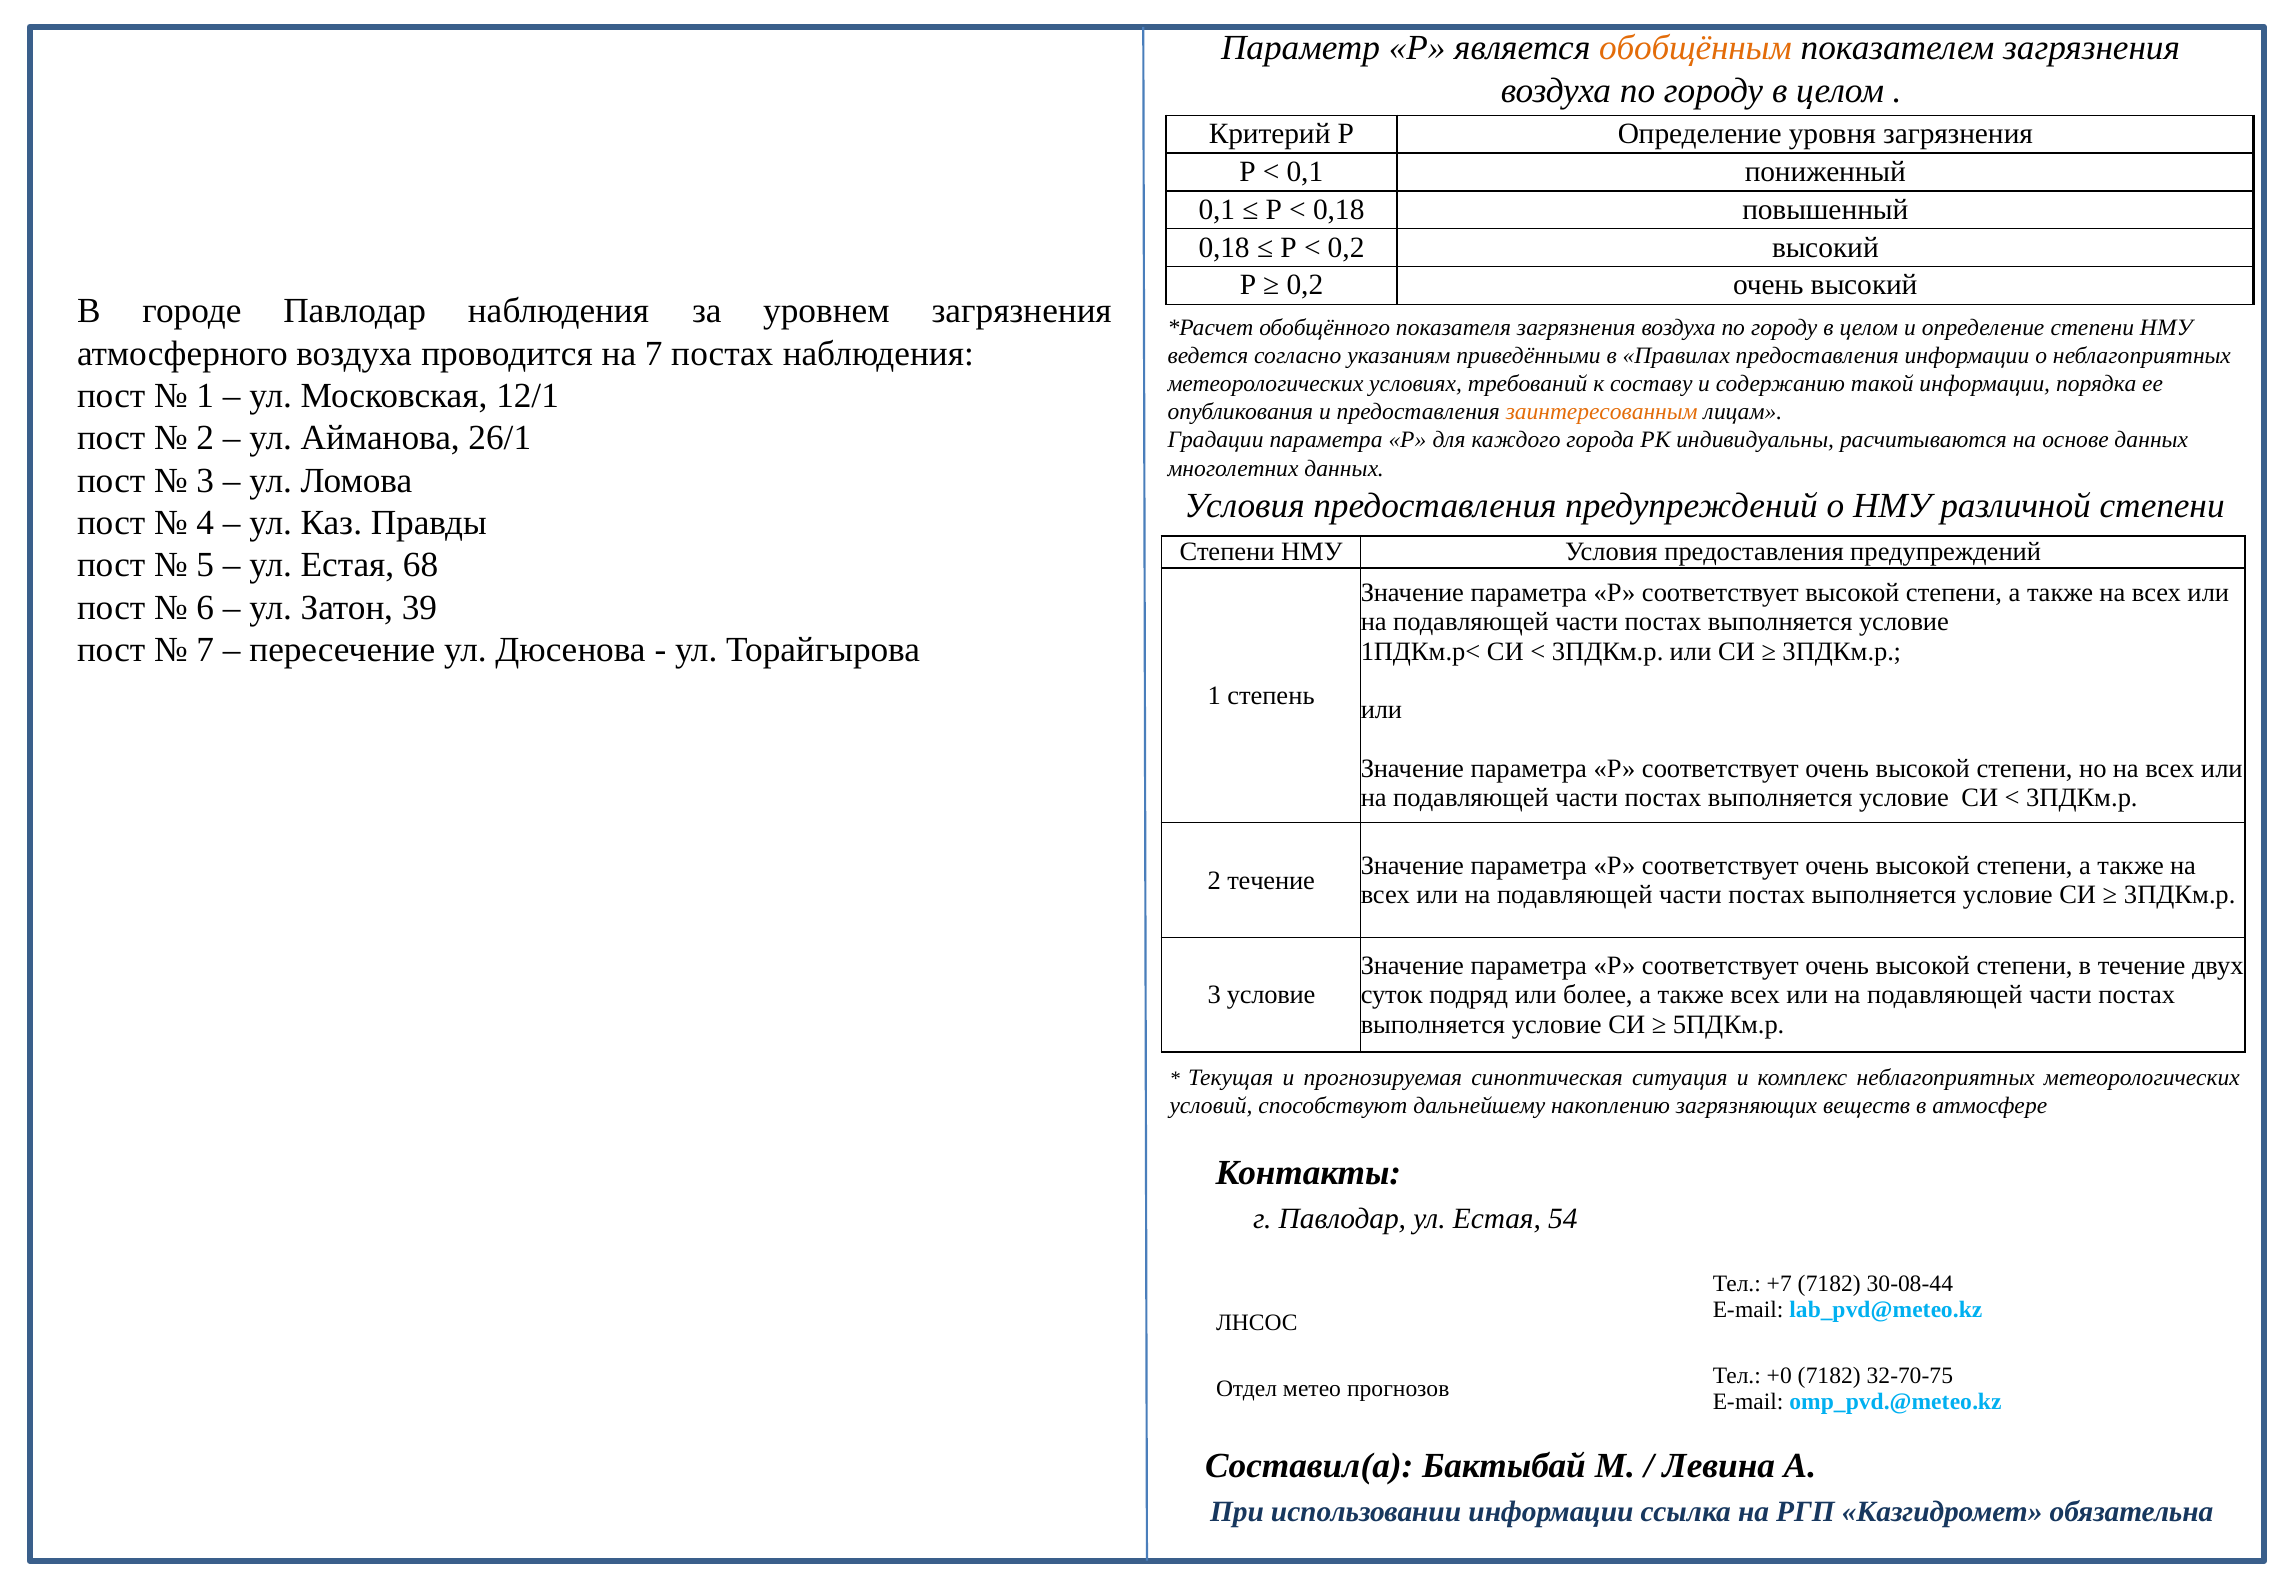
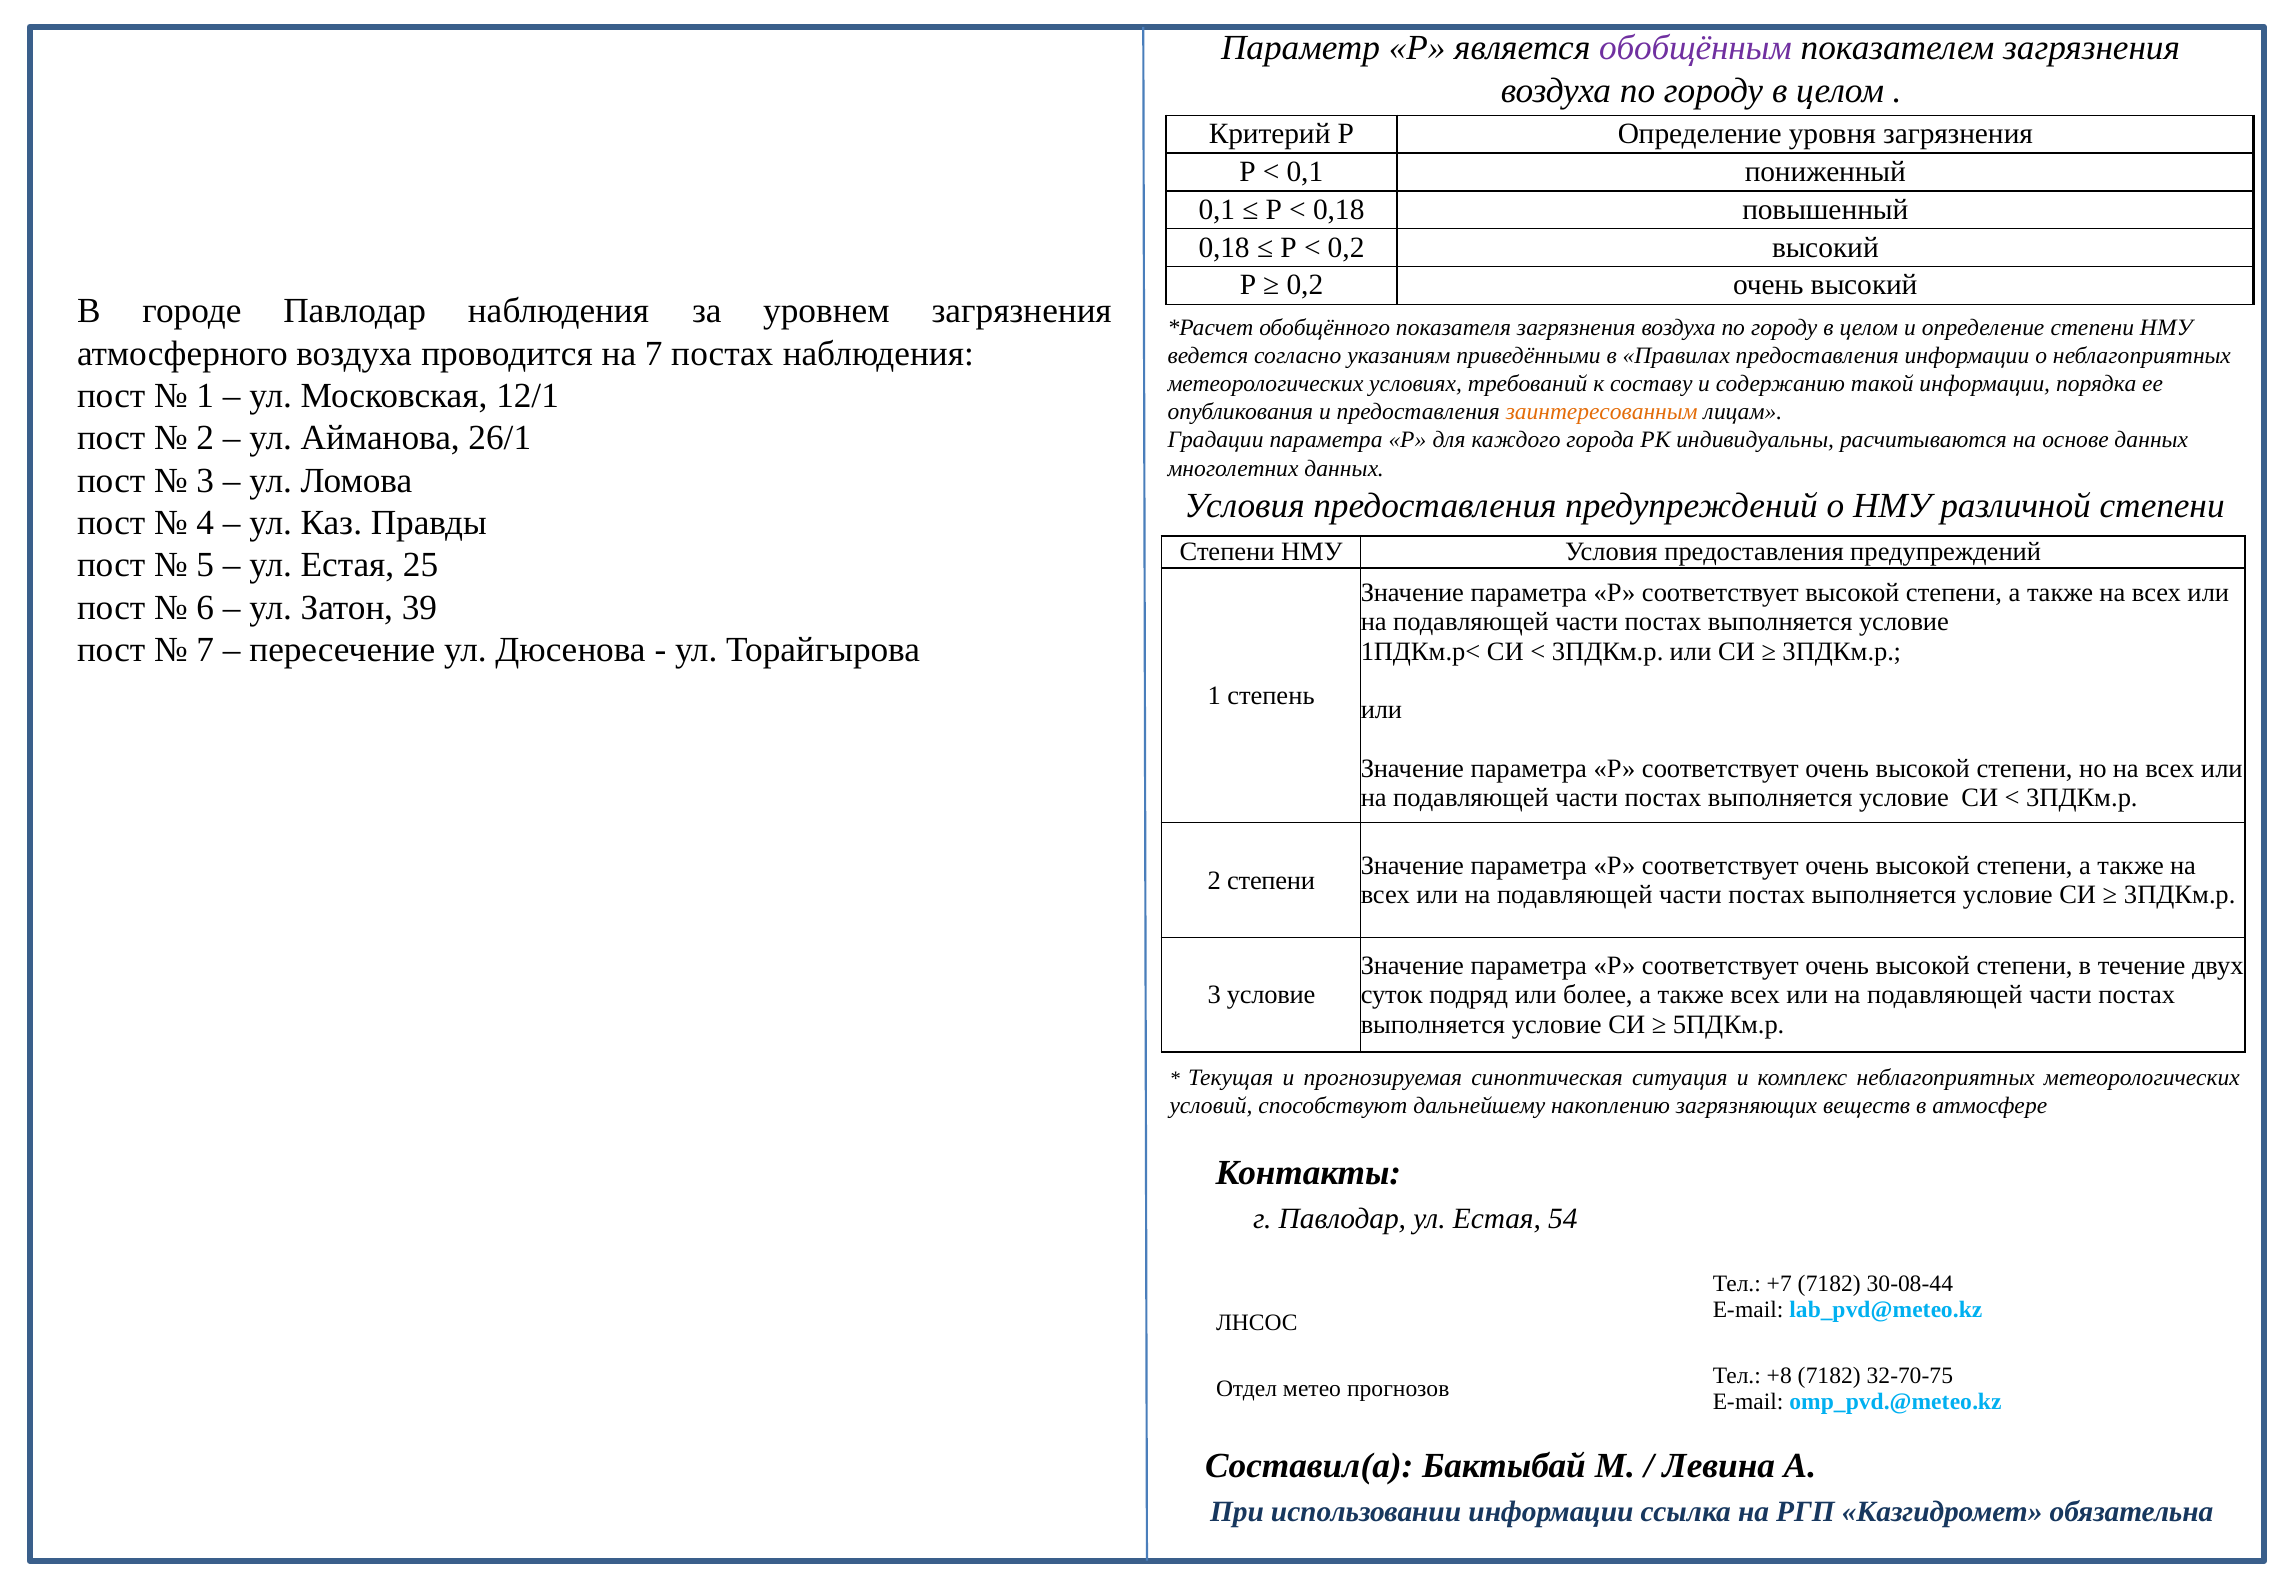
обобщённым colour: orange -> purple
68: 68 -> 25
2 течение: течение -> степени
+0: +0 -> +8
